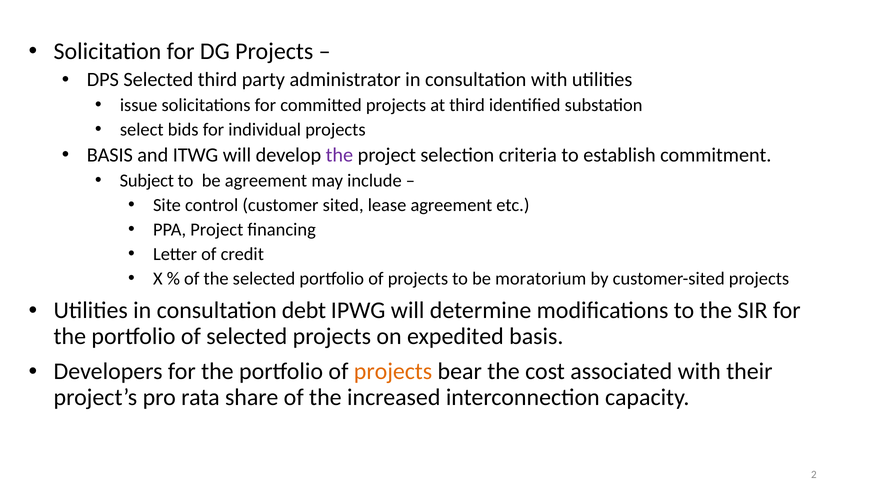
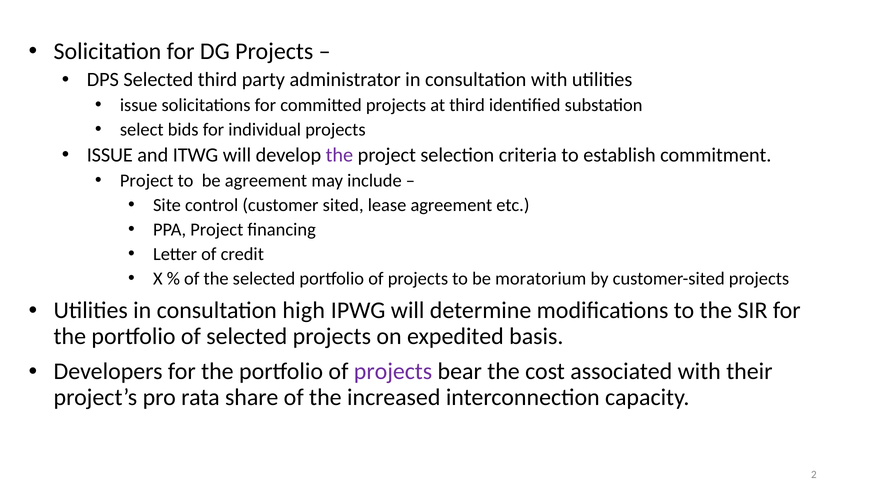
BASIS at (110, 155): BASIS -> ISSUE
Subject at (147, 181): Subject -> Project
debt: debt -> high
projects at (393, 372) colour: orange -> purple
